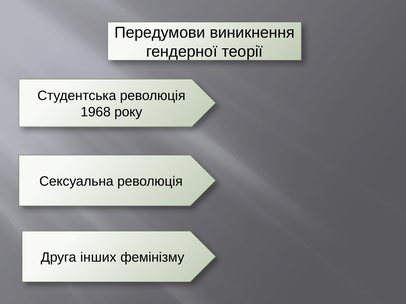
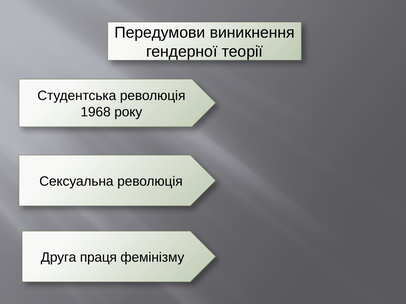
інших: інших -> праця
